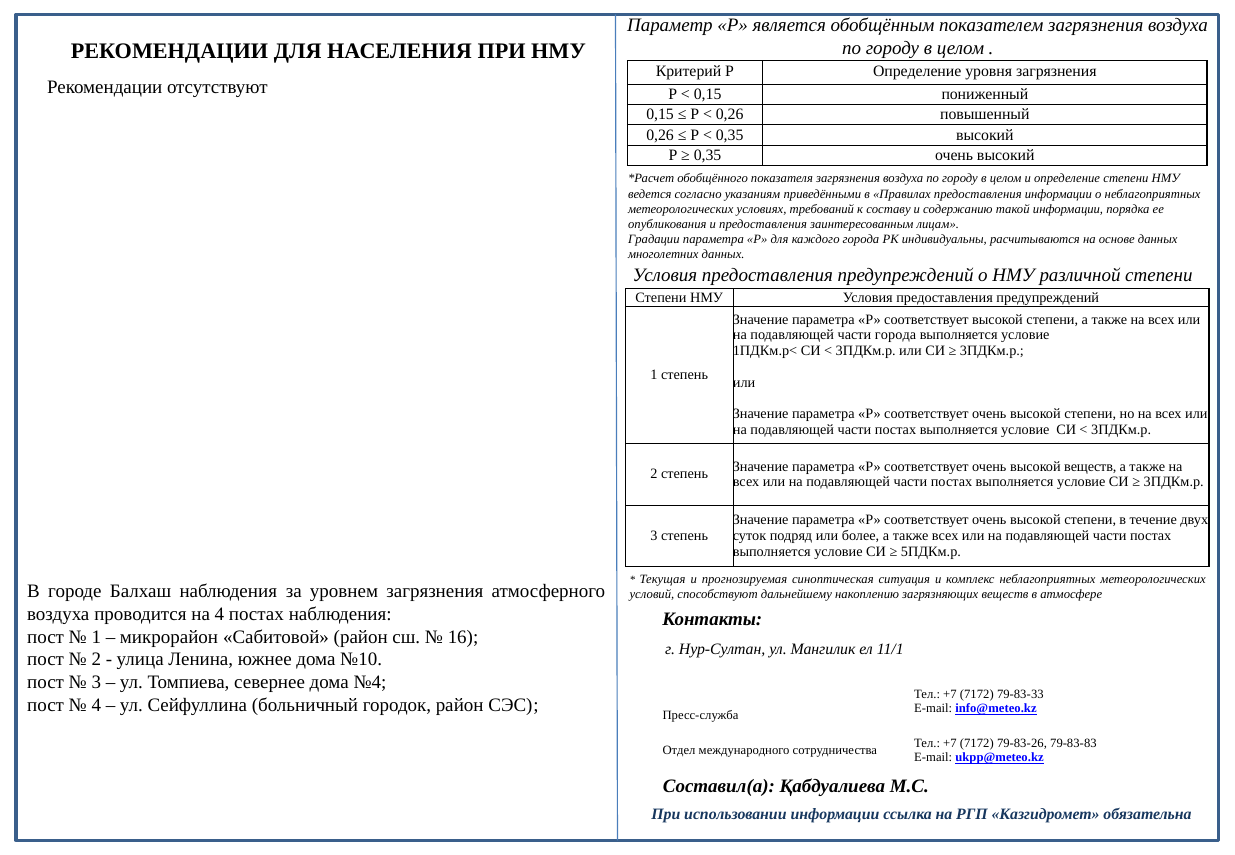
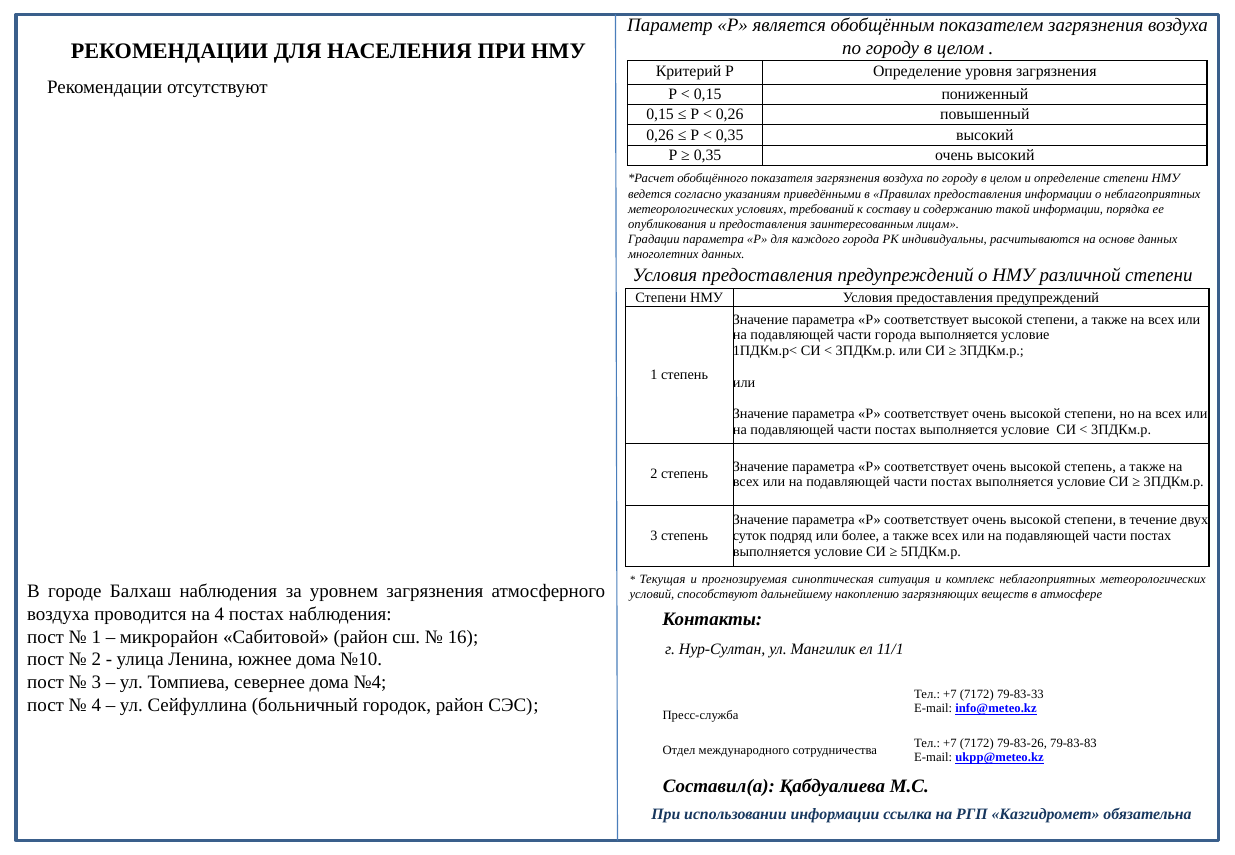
высокой веществ: веществ -> степень
